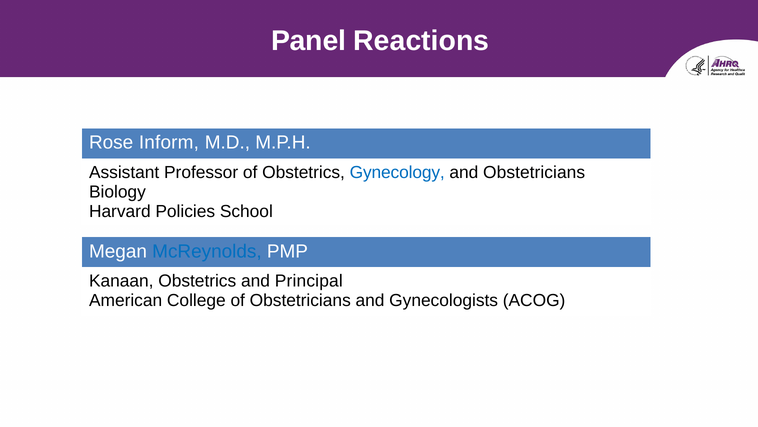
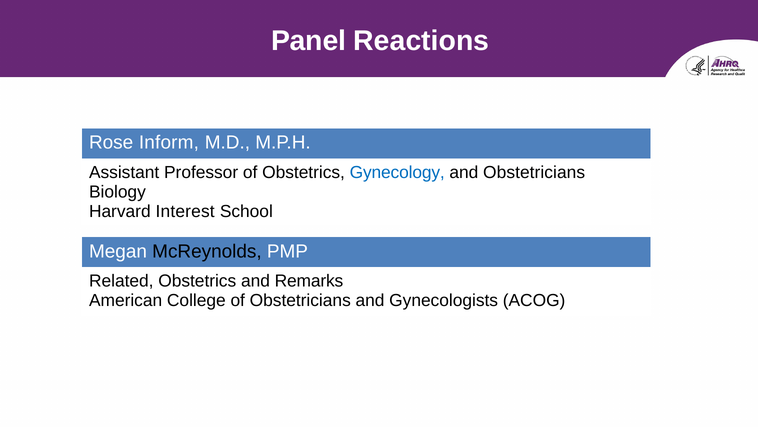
Policies: Policies -> Interest
McReynolds colour: blue -> black
Kanaan: Kanaan -> Related
Principal: Principal -> Remarks
